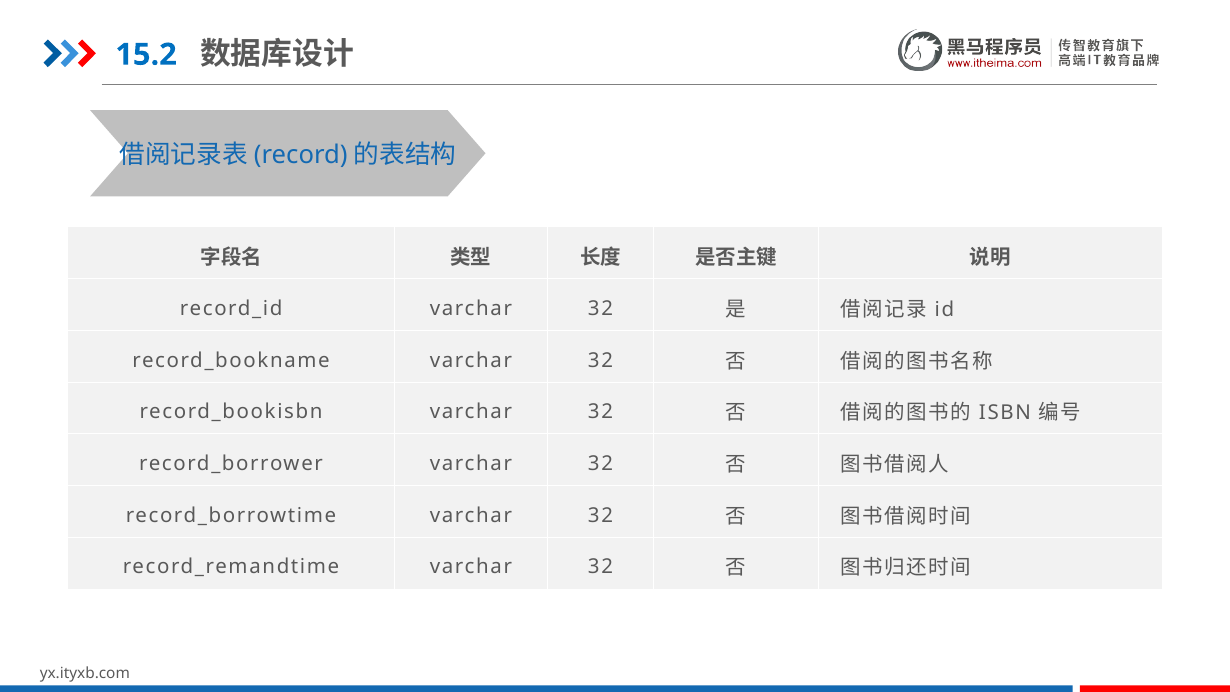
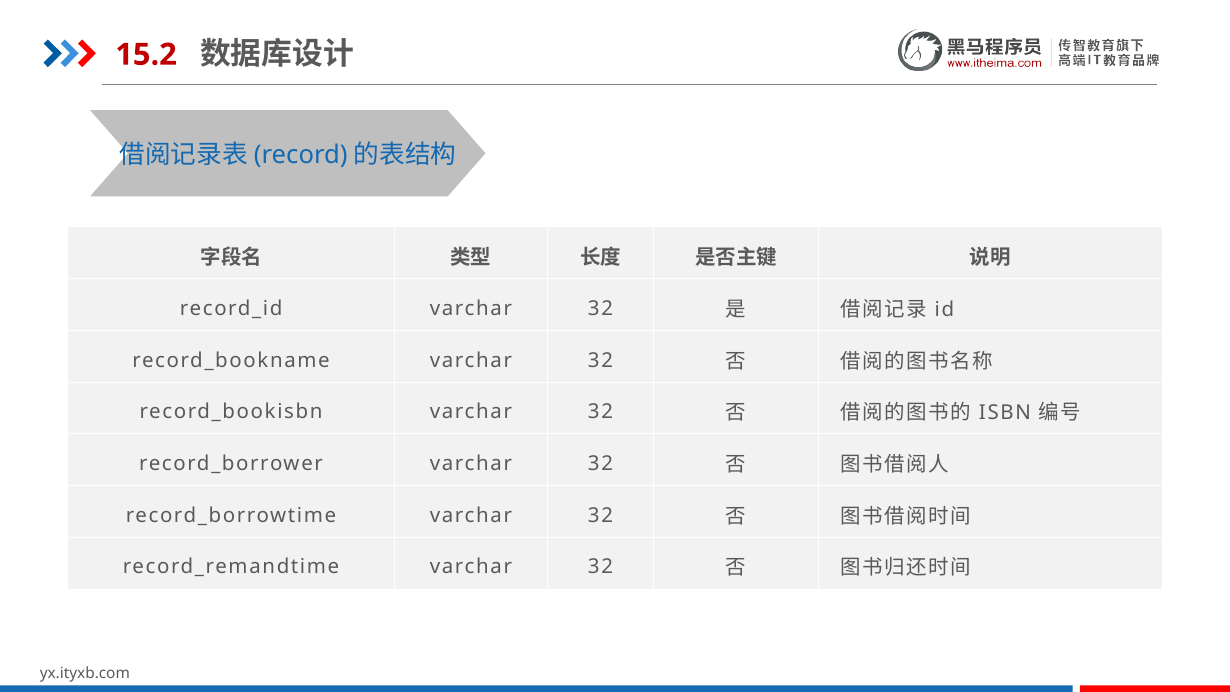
15.2 colour: blue -> red
